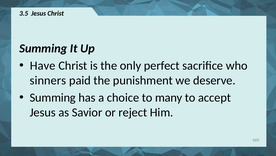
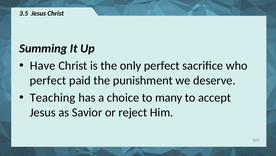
sinners at (48, 80): sinners -> perfect
Summing at (53, 97): Summing -> Teaching
